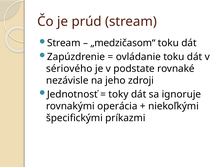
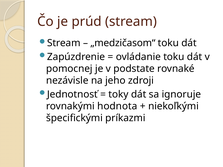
sériového: sériového -> pomocnej
operácia: operácia -> hodnota
